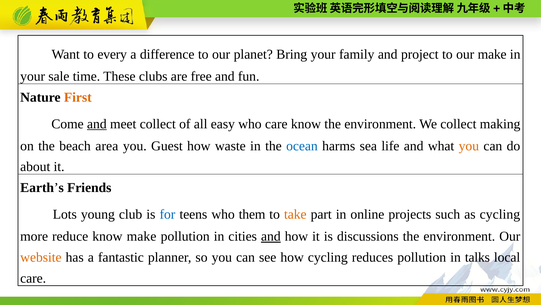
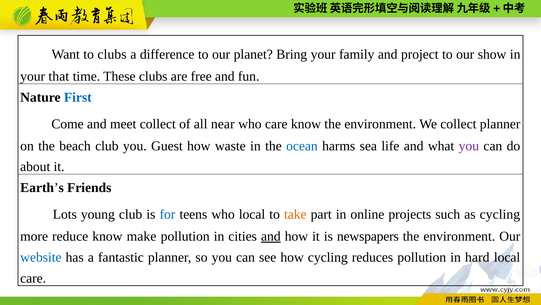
to every: every -> clubs
our make: make -> show
sale: sale -> that
First colour: orange -> blue
and at (97, 124) underline: present -> none
easy: easy -> near
collect making: making -> planner
beach area: area -> club
you at (469, 146) colour: orange -> purple
who them: them -> local
discussions: discussions -> newspapers
website colour: orange -> blue
talks: talks -> hard
